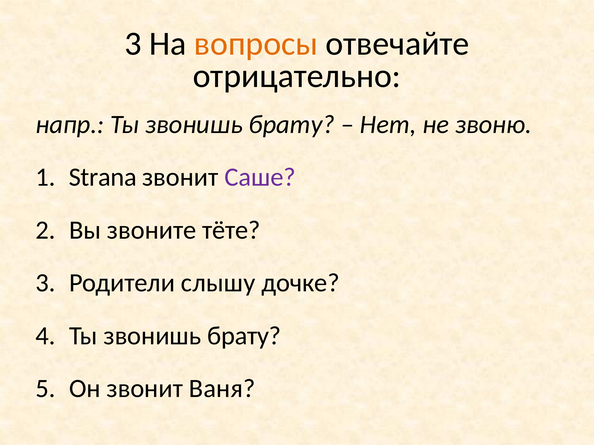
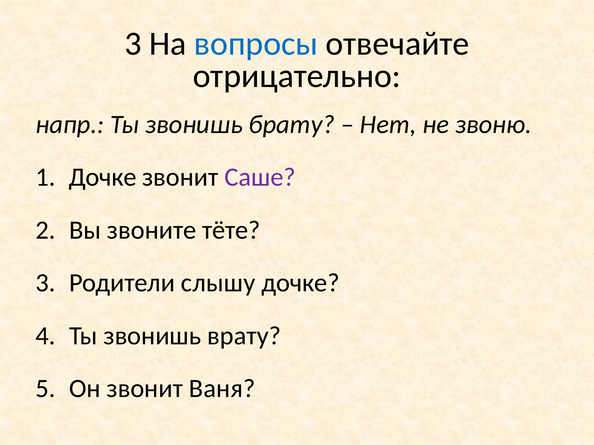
вопросы colour: orange -> blue
Strana at (103, 177): Strana -> Дочке
брату at (244, 336): брату -> врату
